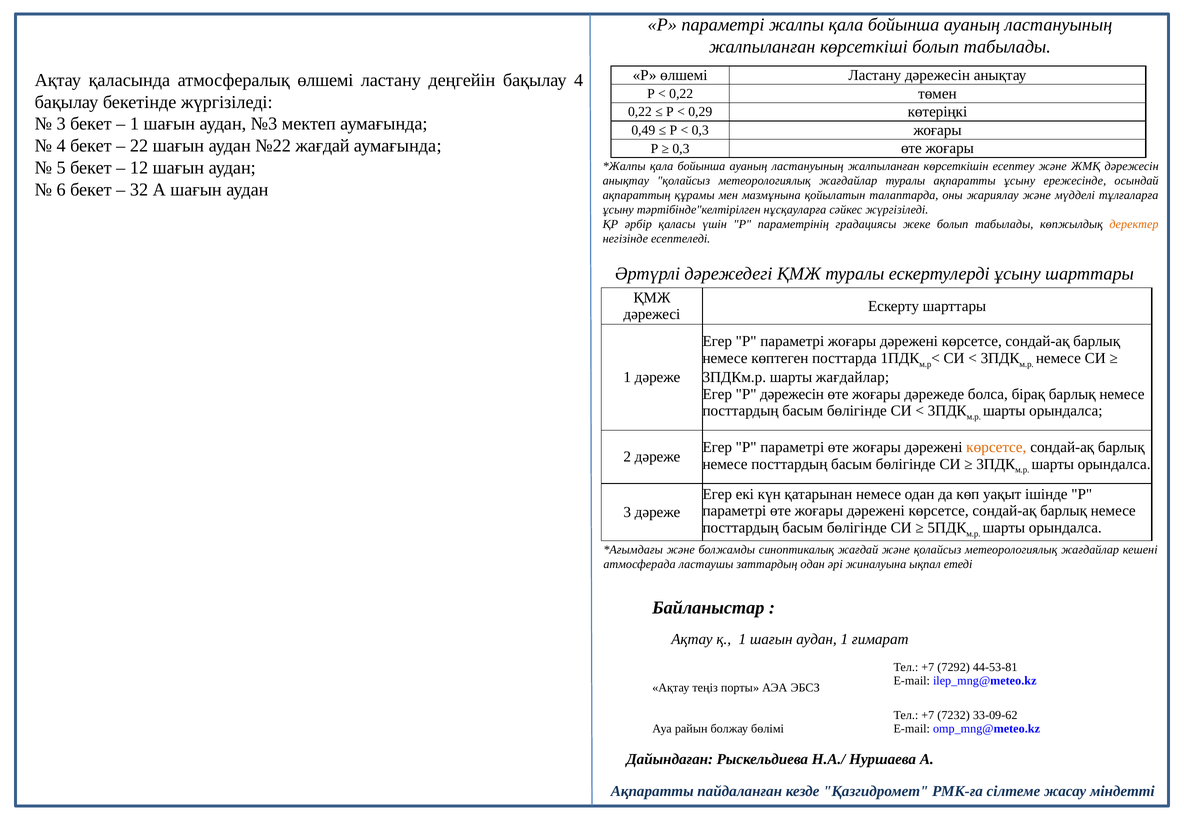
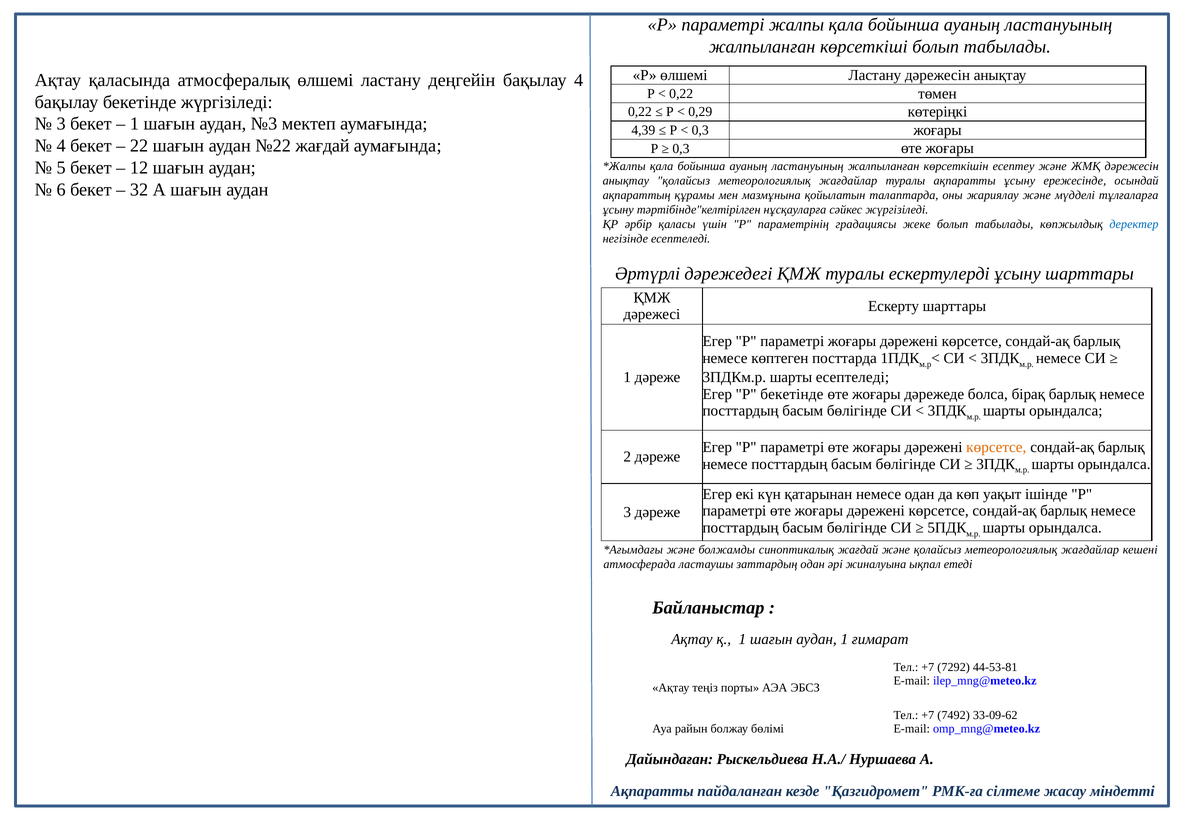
0,49: 0,49 -> 4,39
деректер colour: orange -> blue
шарты жағдайлар: жағдайлар -> есептеледі
P дәрежесін: дәрежесін -> бекетінде
7232: 7232 -> 7492
